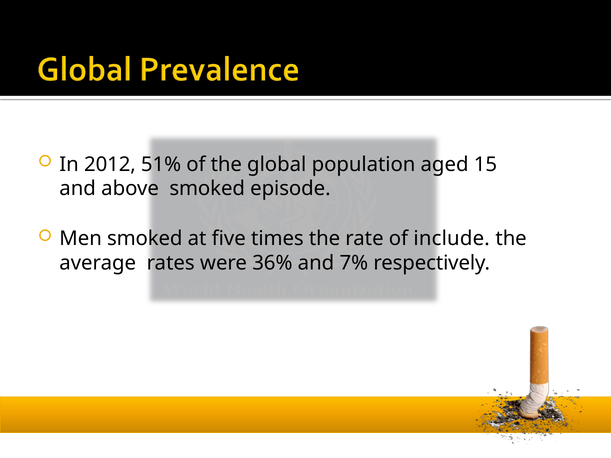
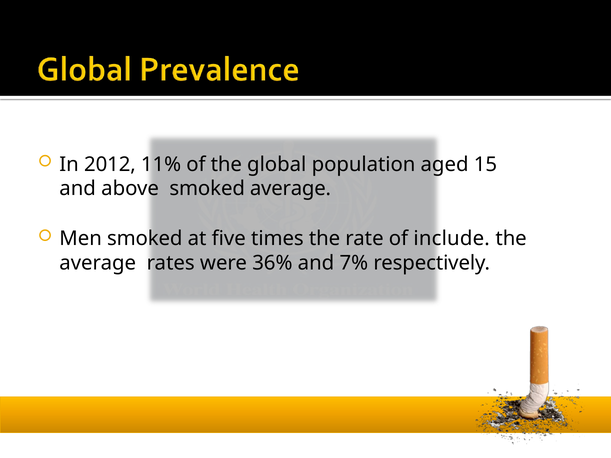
51%: 51% -> 11%
smoked episode: episode -> average
